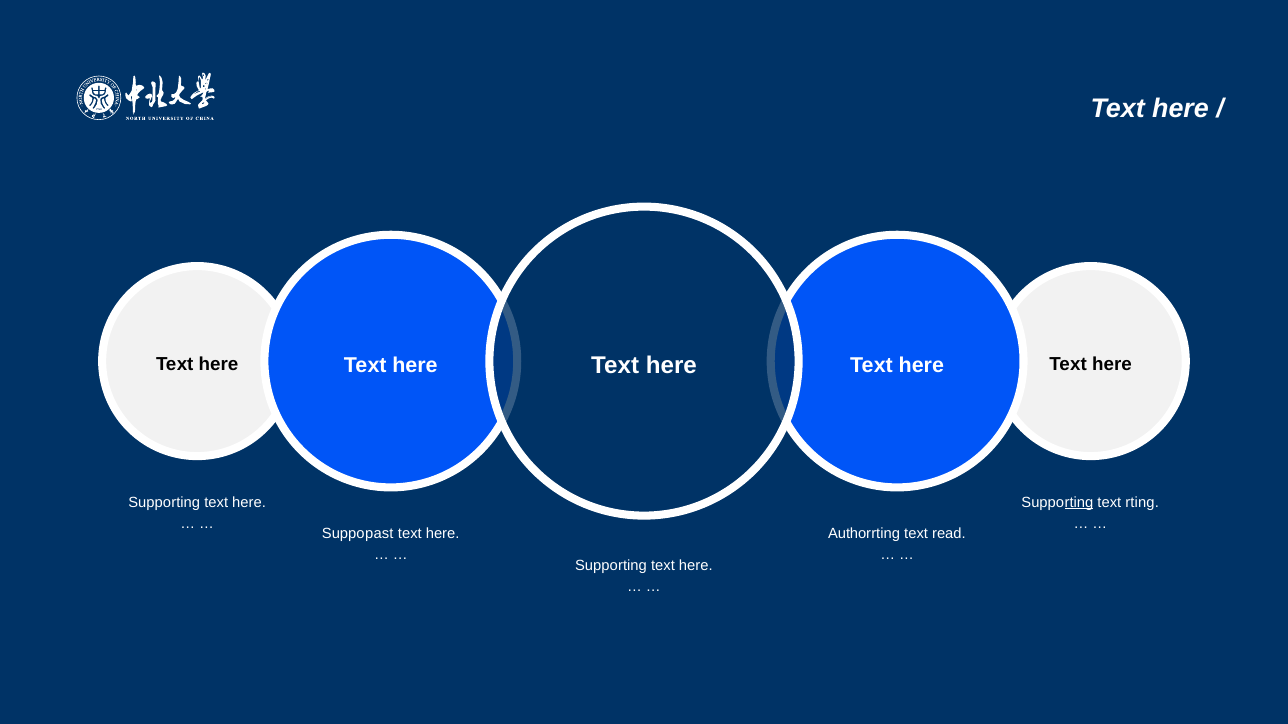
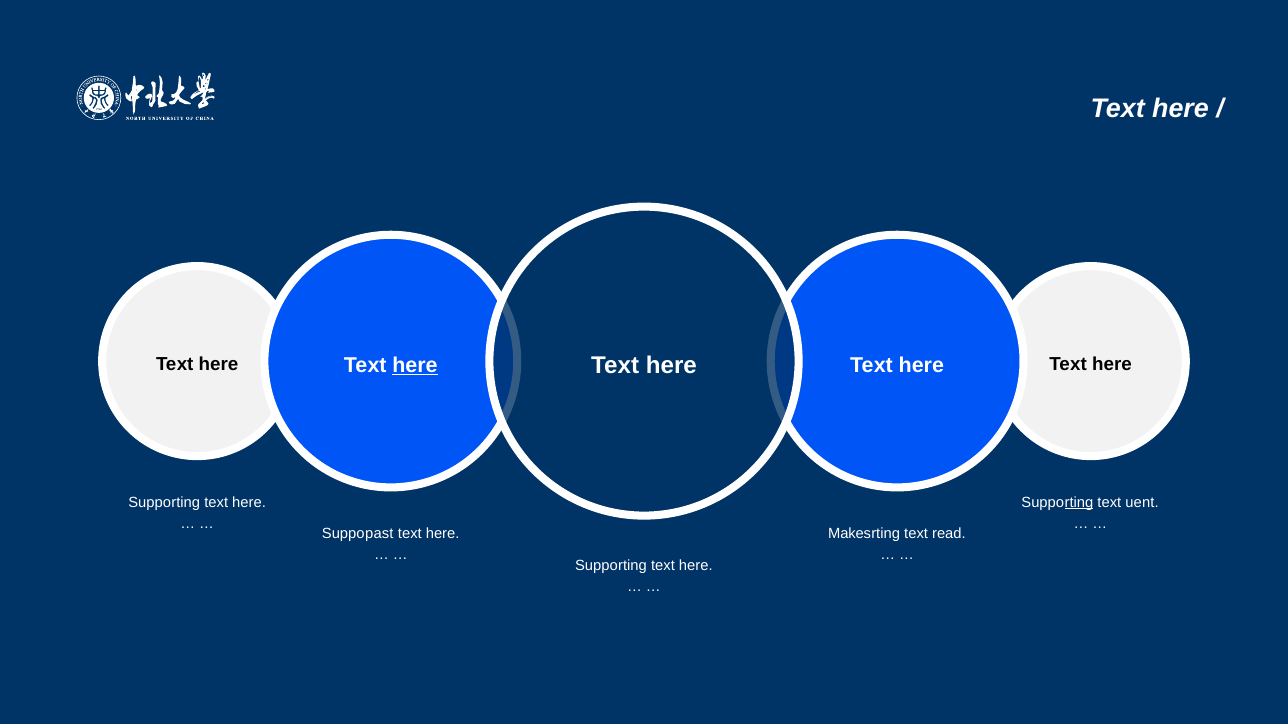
here at (415, 365) underline: none -> present
text rting: rting -> uent
Author: Author -> Makes
